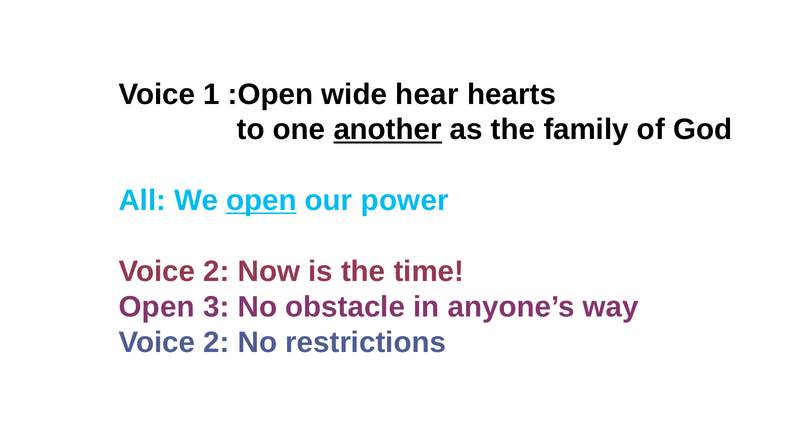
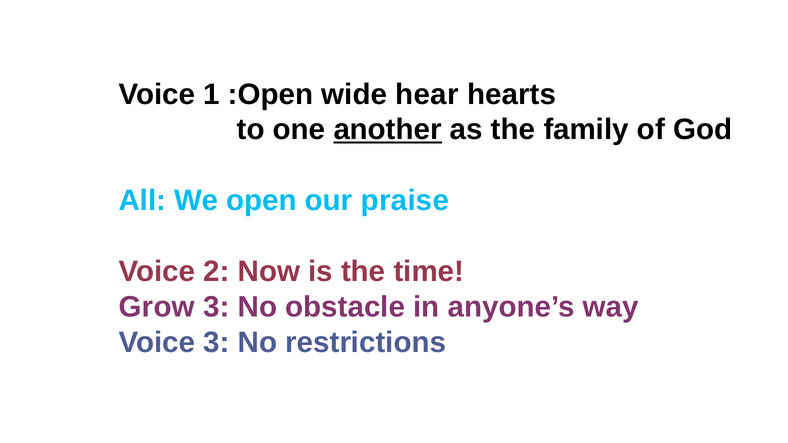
open at (261, 201) underline: present -> none
power: power -> praise
Open at (157, 307): Open -> Grow
2 at (216, 343): 2 -> 3
